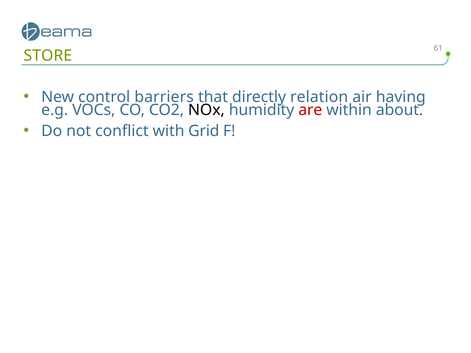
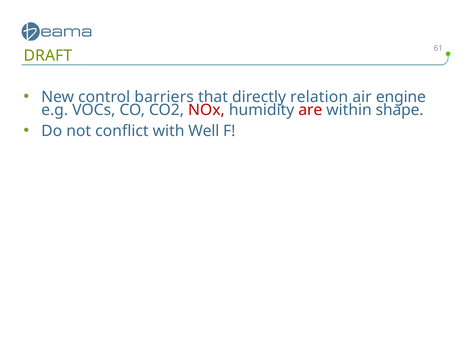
STORE: STORE -> DRAFT
having: having -> engine
NOx colour: black -> red
about: about -> shape
Grid: Grid -> Well
